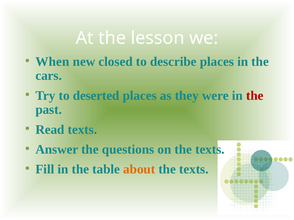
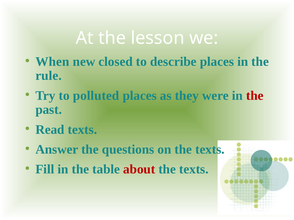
cars: cars -> rule
deserted: deserted -> polluted
about colour: orange -> red
